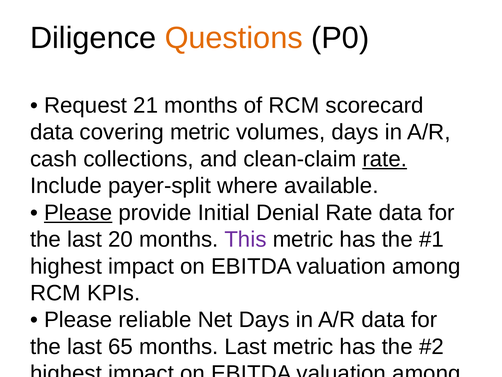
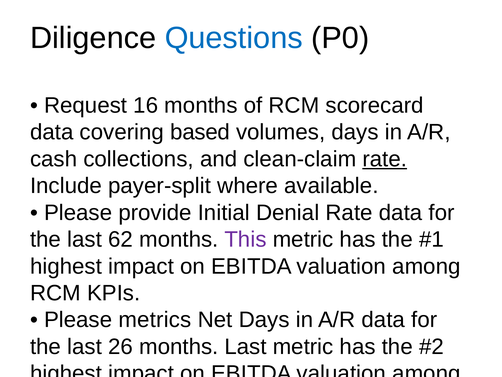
Questions colour: orange -> blue
21: 21 -> 16
covering metric: metric -> based
Please at (78, 212) underline: present -> none
20: 20 -> 62
reliable: reliable -> metrics
65: 65 -> 26
